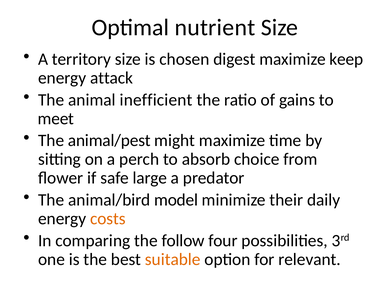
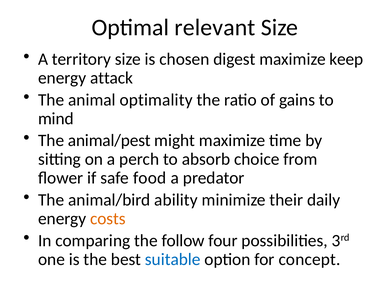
nutrient: nutrient -> relevant
inefficient: inefficient -> optimality
meet: meet -> mind
large: large -> food
model: model -> ability
suitable colour: orange -> blue
relevant: relevant -> concept
